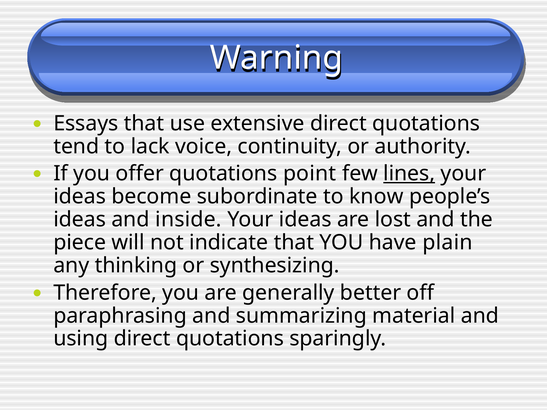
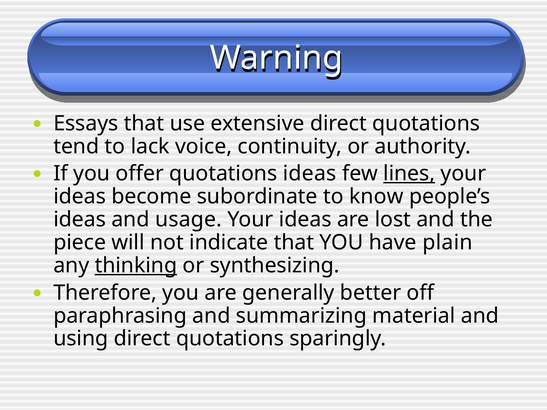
quotations point: point -> ideas
inside: inside -> usage
thinking underline: none -> present
